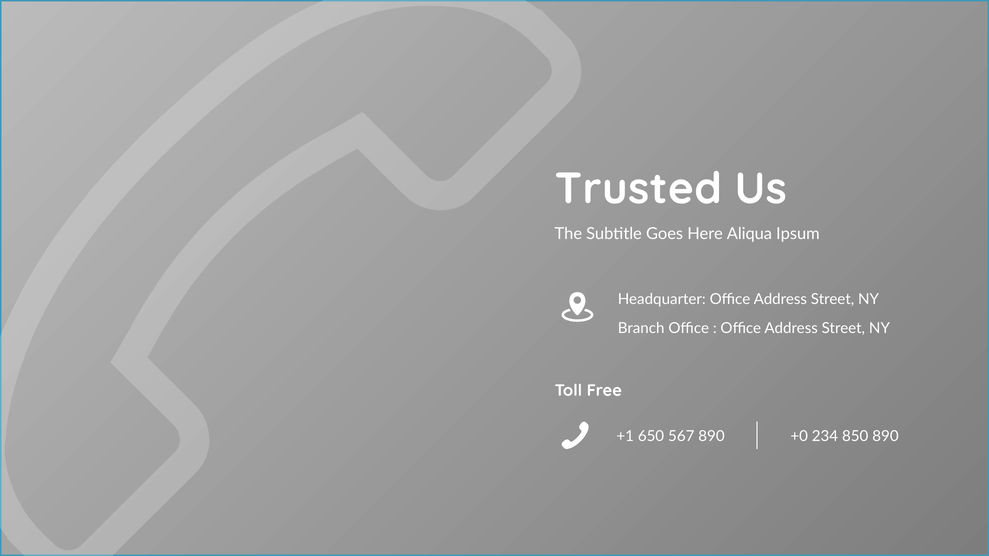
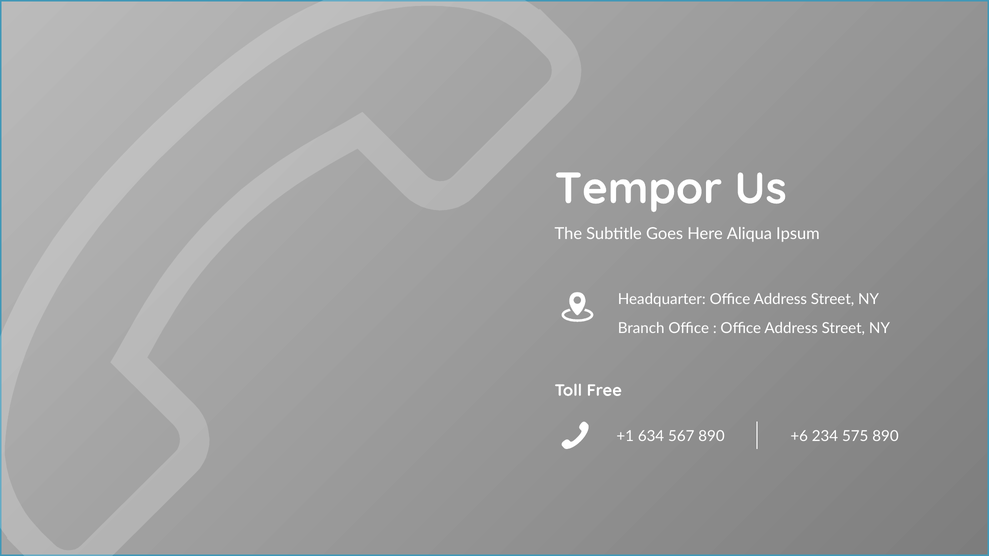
Trusted: Trusted -> Tempor
650: 650 -> 634
+0: +0 -> +6
850: 850 -> 575
